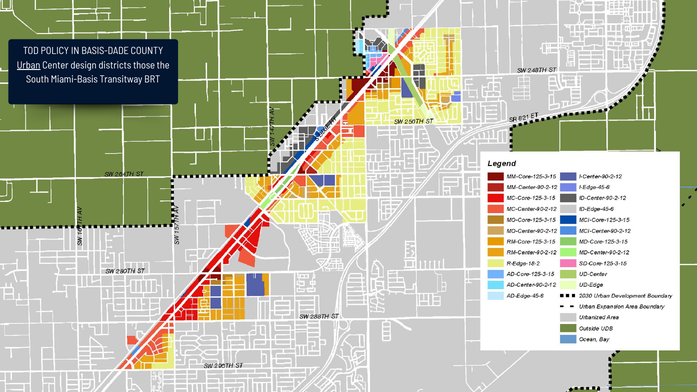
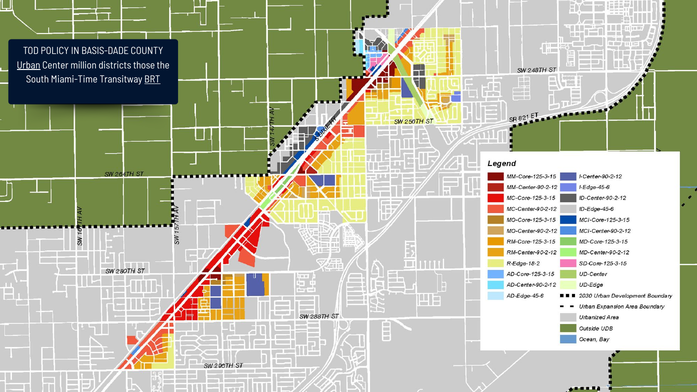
design: design -> million
Miami-Basis: Miami-Basis -> Miami-Time
BRT underline: none -> present
